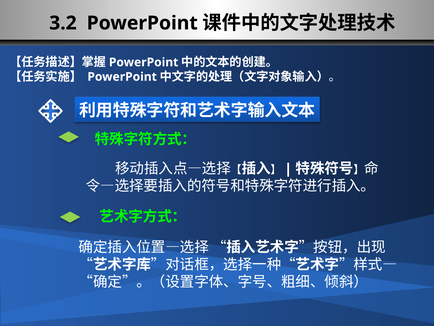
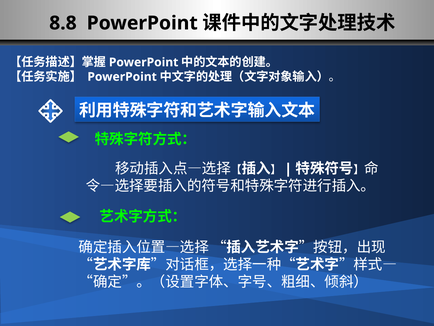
3.2: 3.2 -> 8.8
